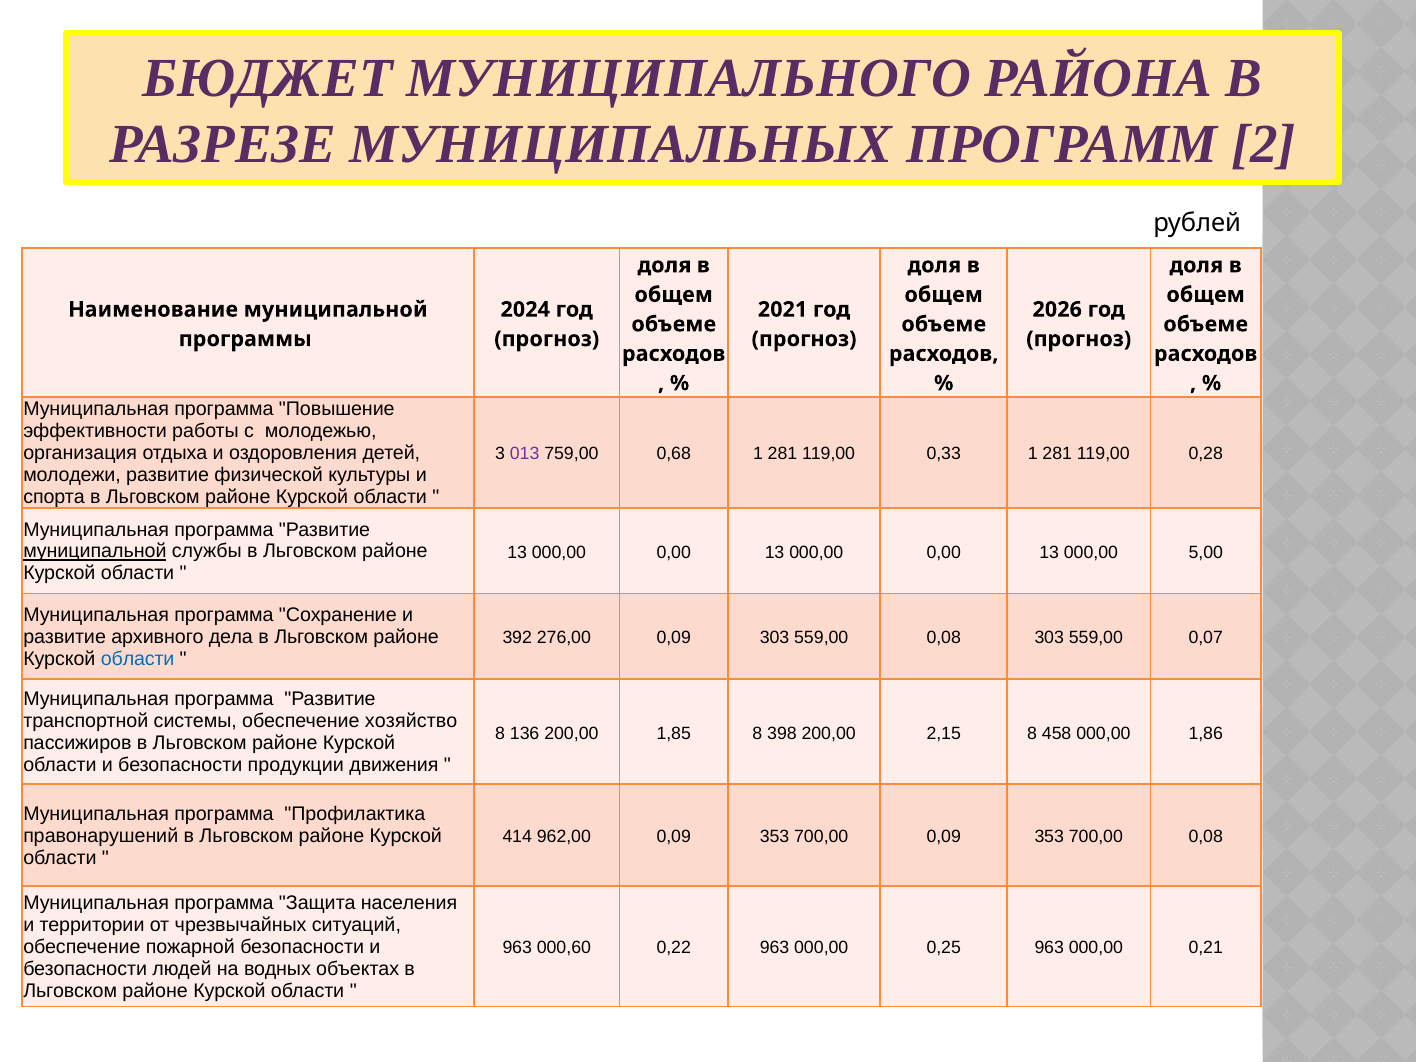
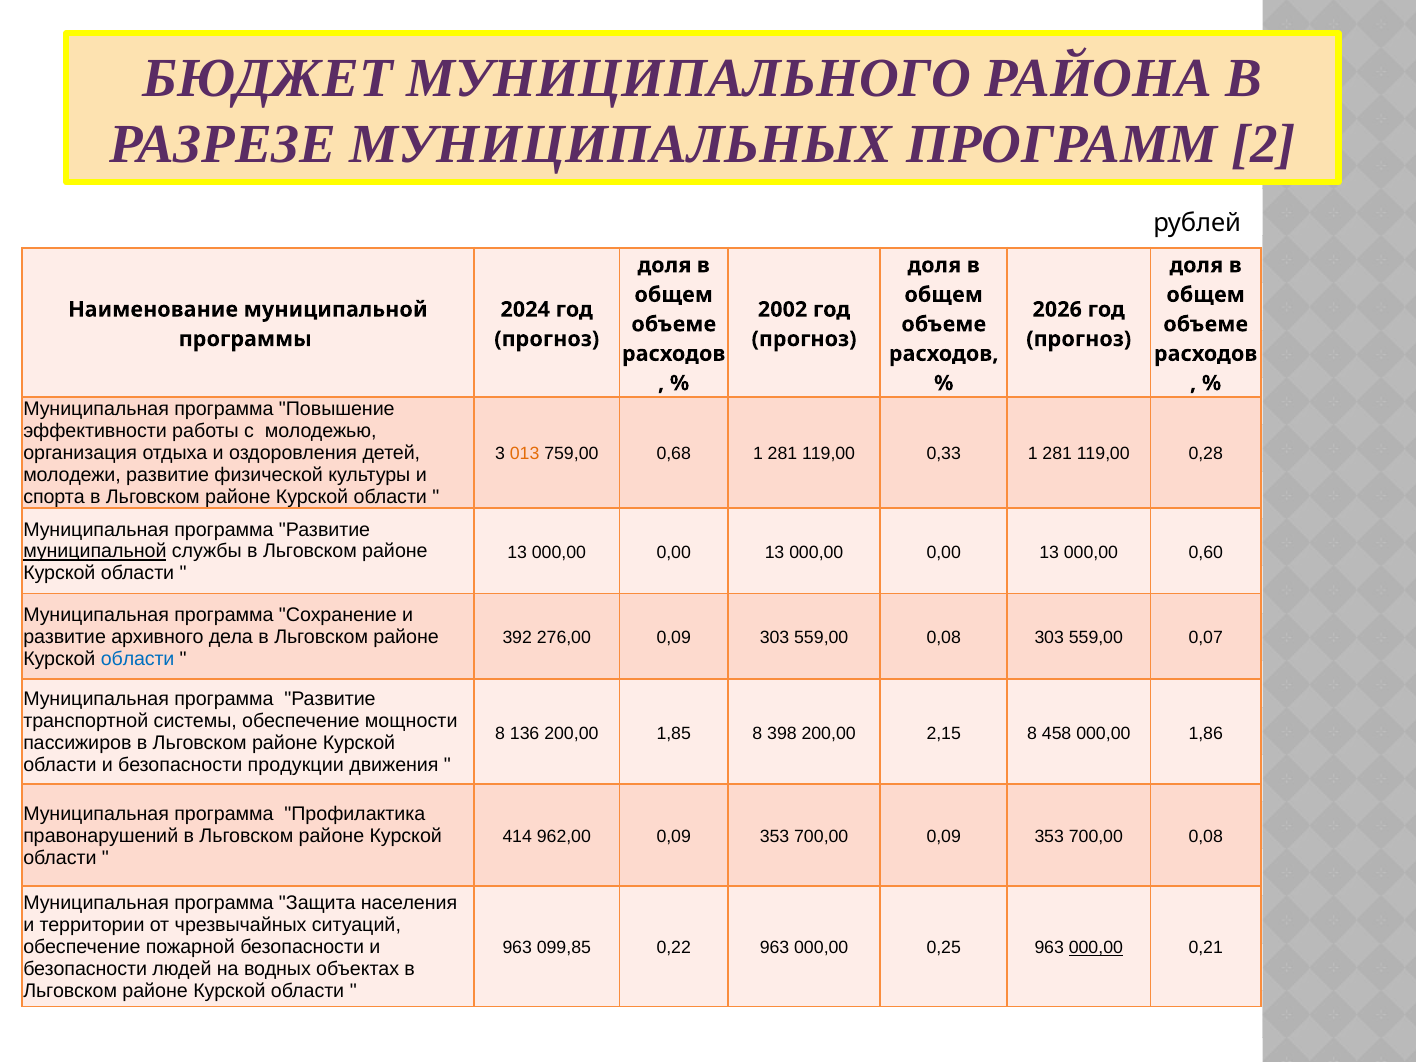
2021: 2021 -> 2002
013 colour: purple -> orange
5,00: 5,00 -> 0,60
хозяйство: хозяйство -> мощности
000,60: 000,60 -> 099,85
000,00 at (1096, 948) underline: none -> present
